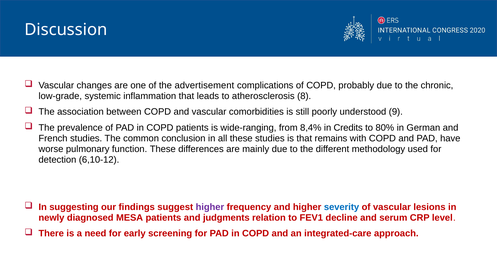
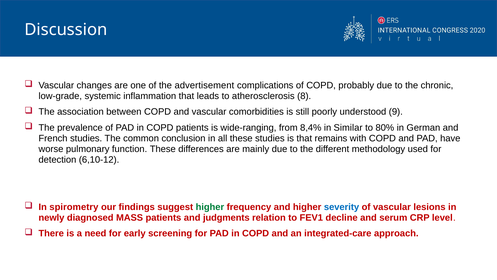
Credits: Credits -> Similar
suggesting: suggesting -> spirometry
higher at (210, 207) colour: purple -> green
MESA: MESA -> MASS
